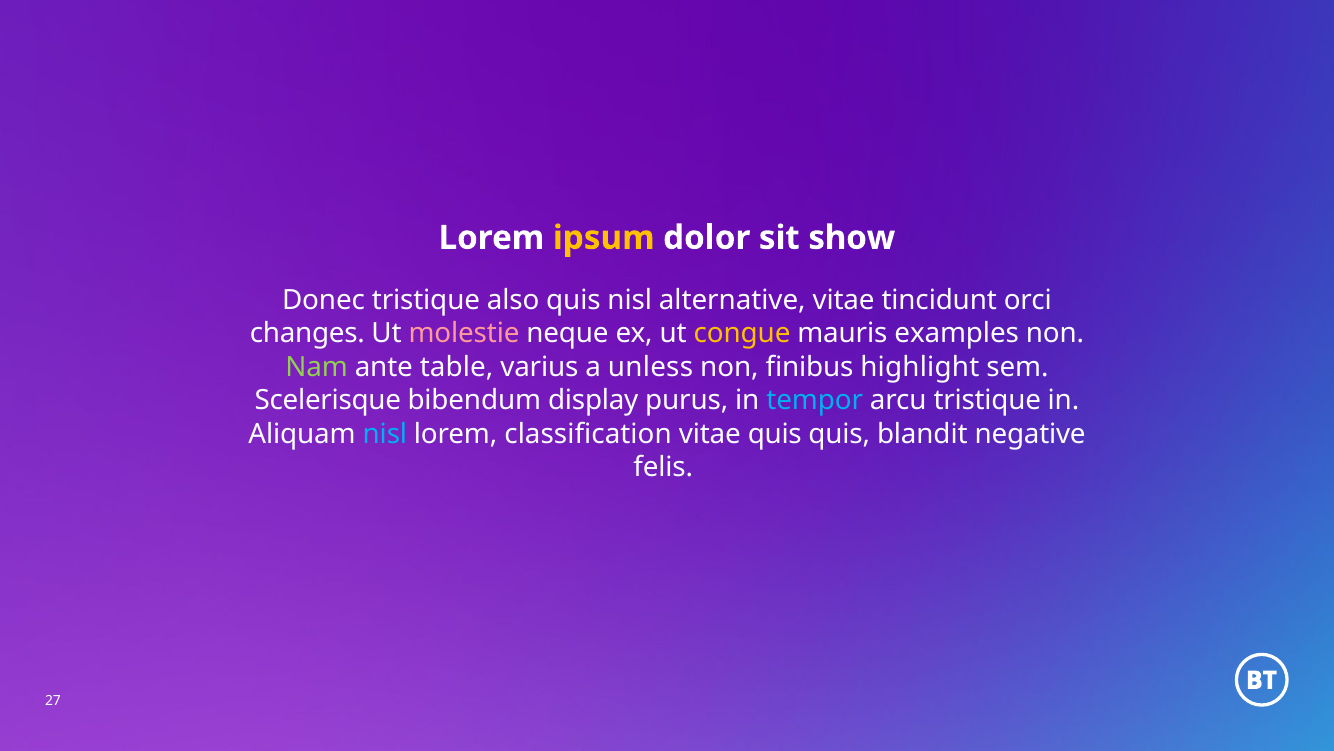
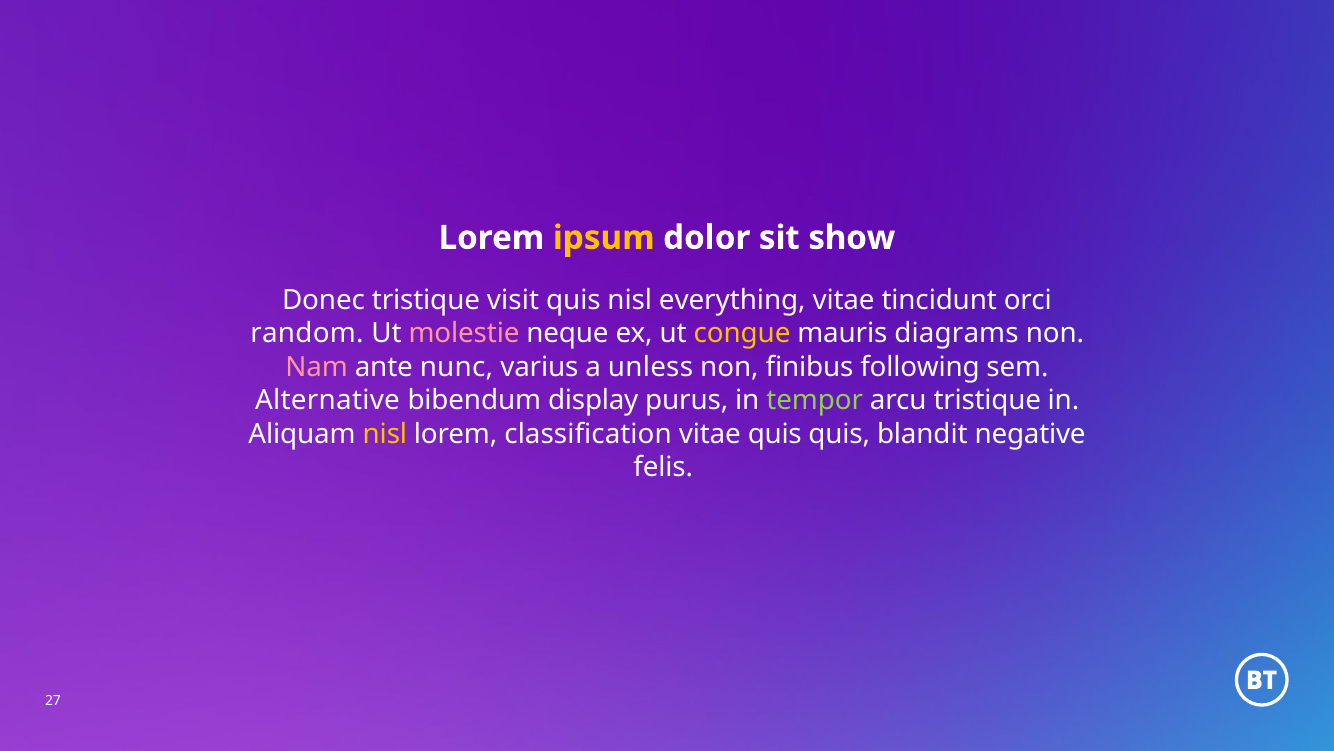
also: also -> visit
alternative: alternative -> everything
changes: changes -> random
examples: examples -> diagrams
Nam colour: light green -> pink
table: table -> nunc
highlight: highlight -> following
Scelerisque: Scelerisque -> Alternative
tempor colour: light blue -> light green
nisl at (385, 434) colour: light blue -> yellow
